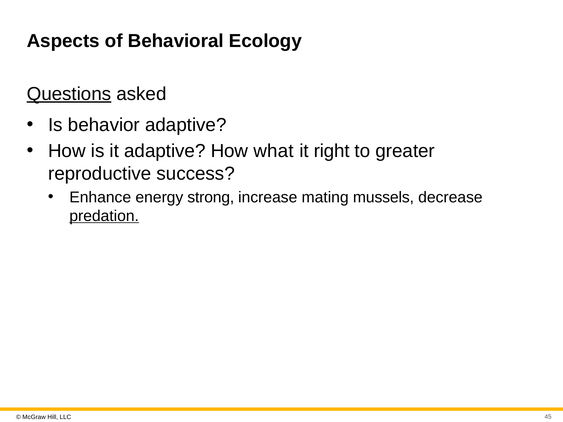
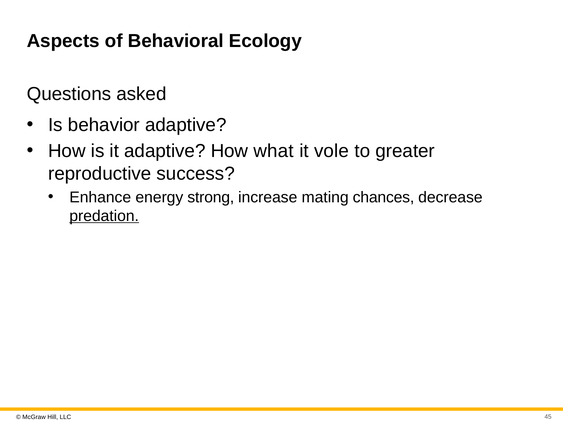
Questions underline: present -> none
right: right -> vole
mussels: mussels -> chances
